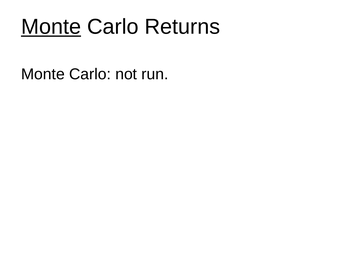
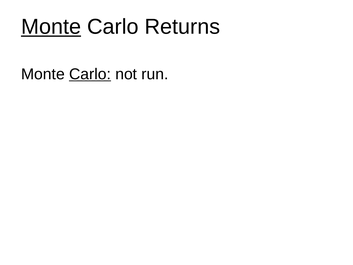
Carlo at (90, 74) underline: none -> present
